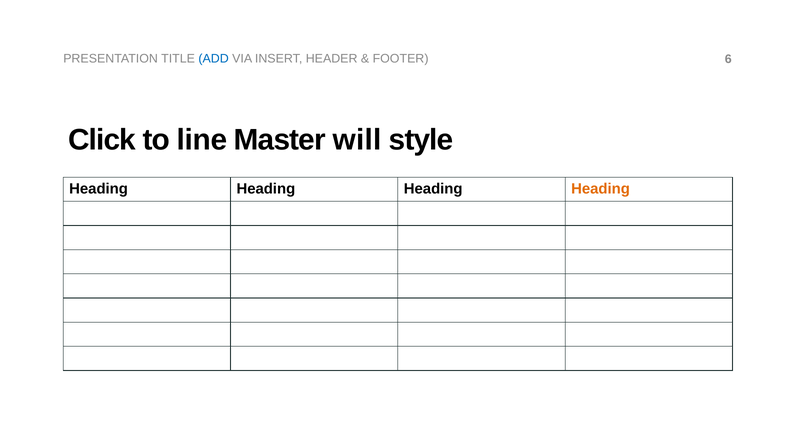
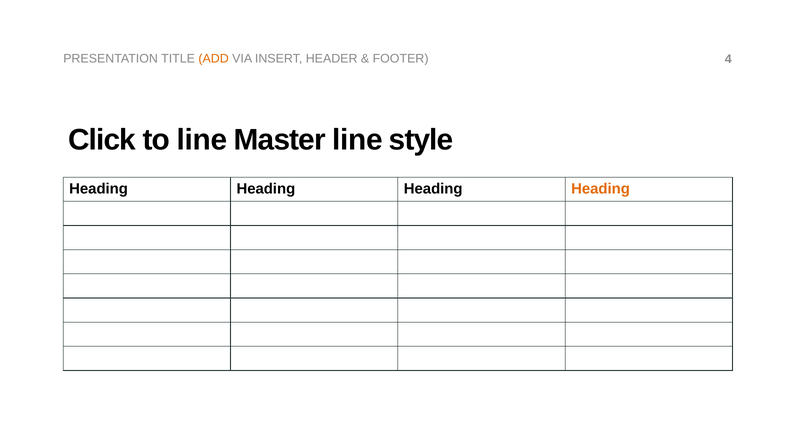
ADD colour: blue -> orange
6: 6 -> 4
Master will: will -> line
